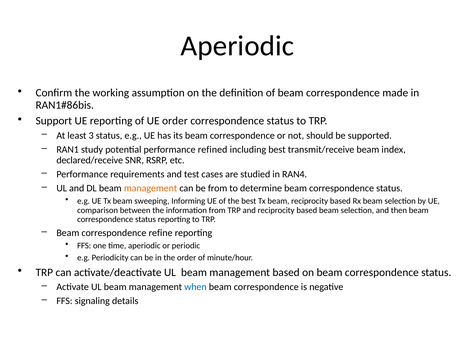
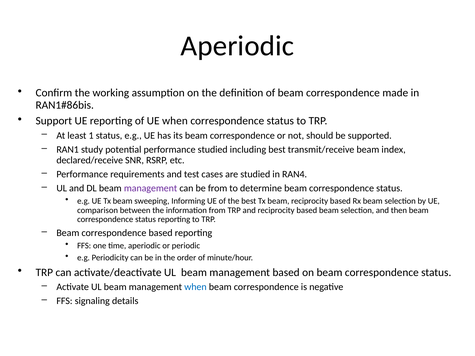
UE order: order -> when
3: 3 -> 1
performance refined: refined -> studied
management at (151, 188) colour: orange -> purple
correspondence refine: refine -> based
